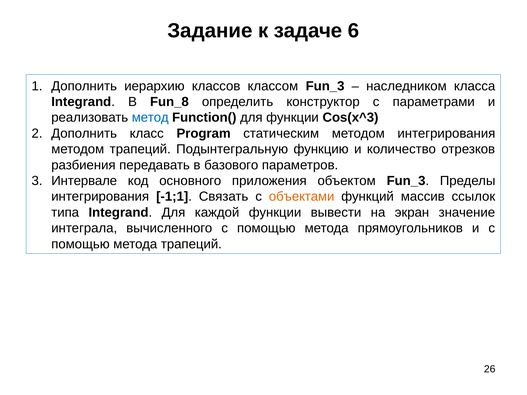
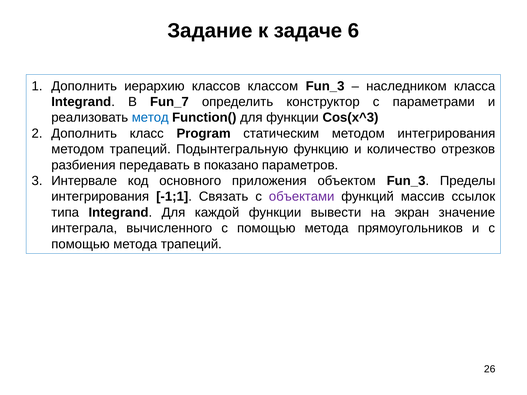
Fun_8: Fun_8 -> Fun_7
базового: базового -> показано
объектами colour: orange -> purple
